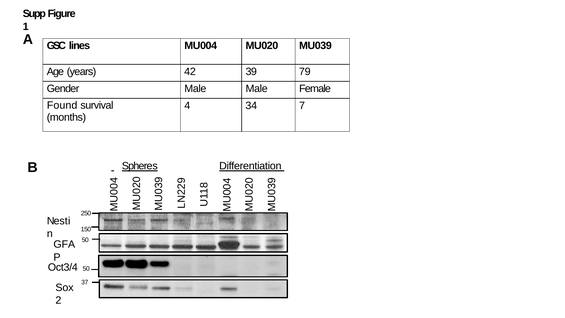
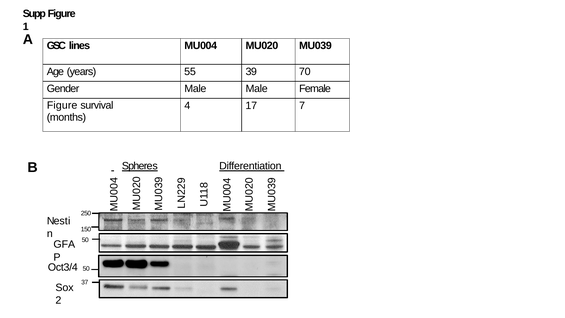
42: 42 -> 55
79: 79 -> 70
Found at (62, 105): Found -> Figure
34: 34 -> 17
